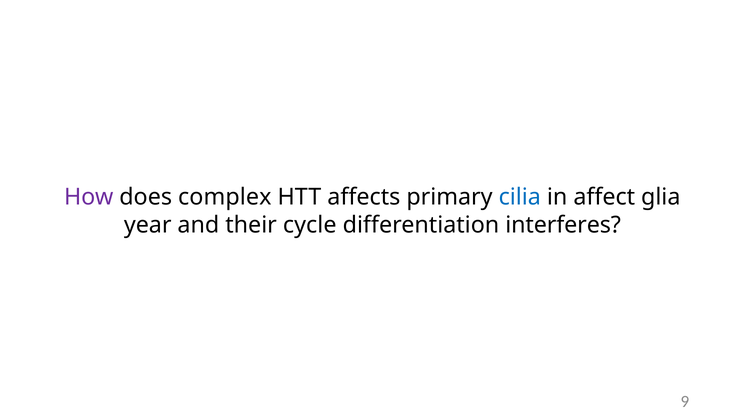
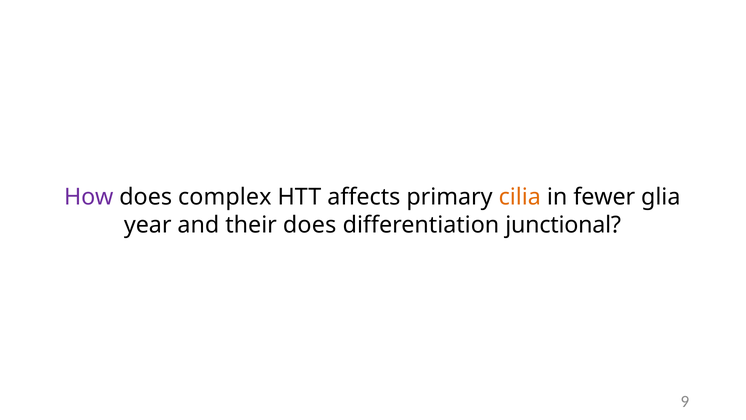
cilia colour: blue -> orange
affect: affect -> fewer
their cycle: cycle -> does
interferes: interferes -> junctional
